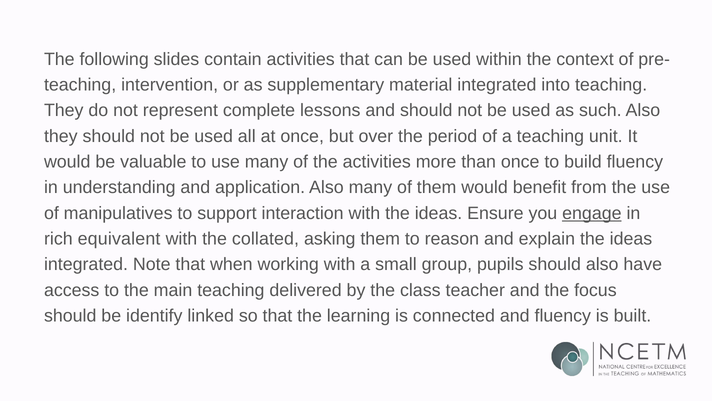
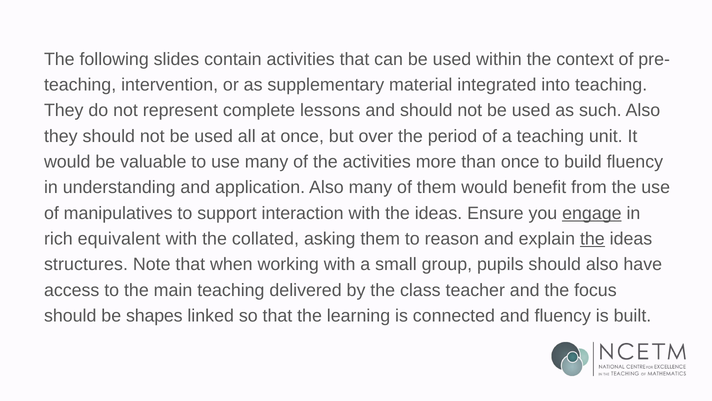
the at (592, 238) underline: none -> present
integrated at (86, 264): integrated -> structures
identify: identify -> shapes
